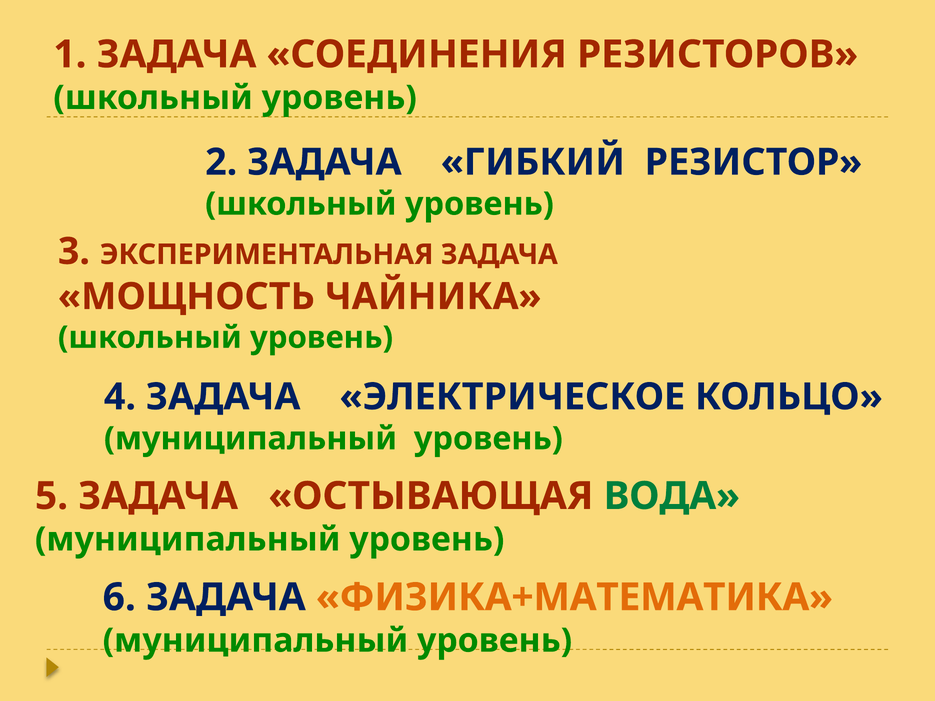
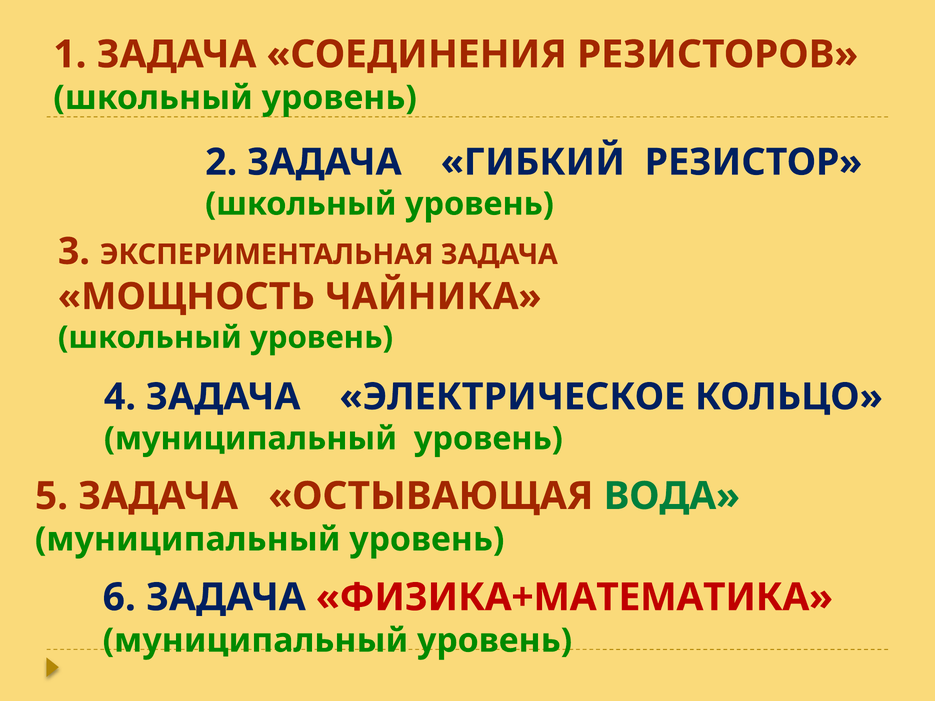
ФИЗИКА+МАТЕМАТИКА colour: orange -> red
